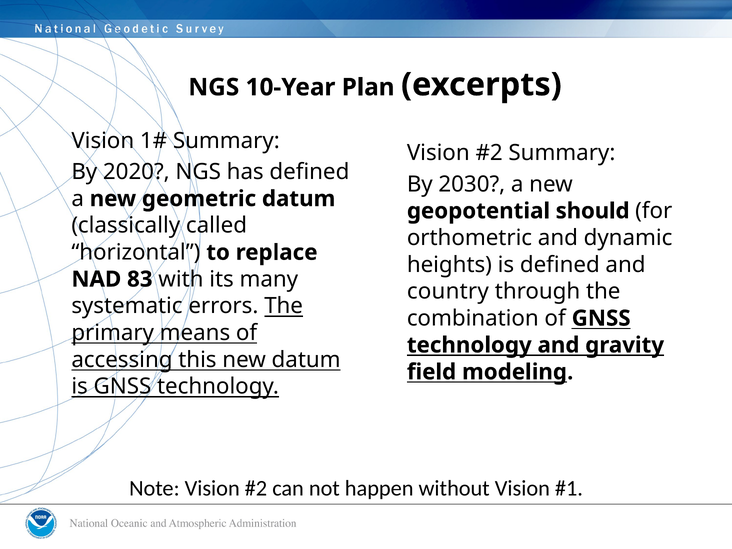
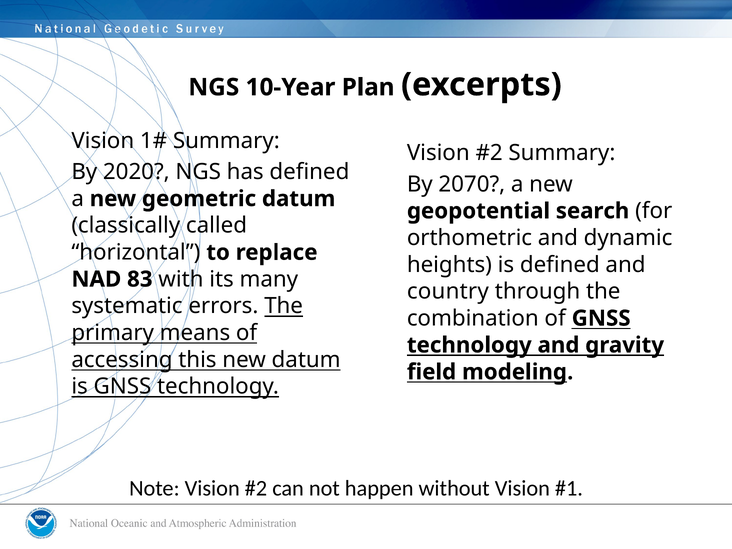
2030: 2030 -> 2070
should: should -> search
